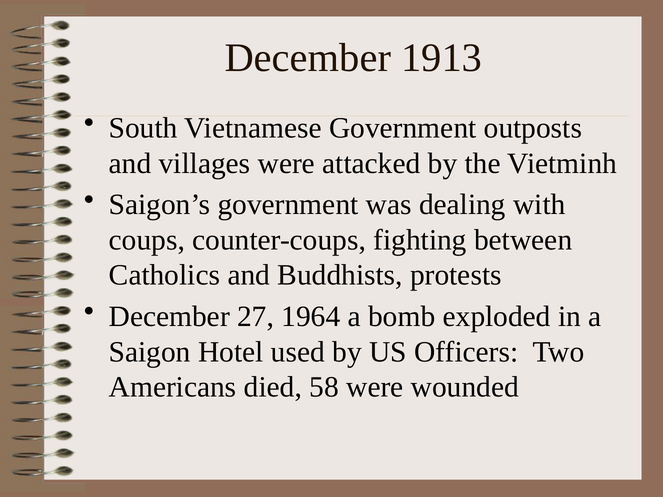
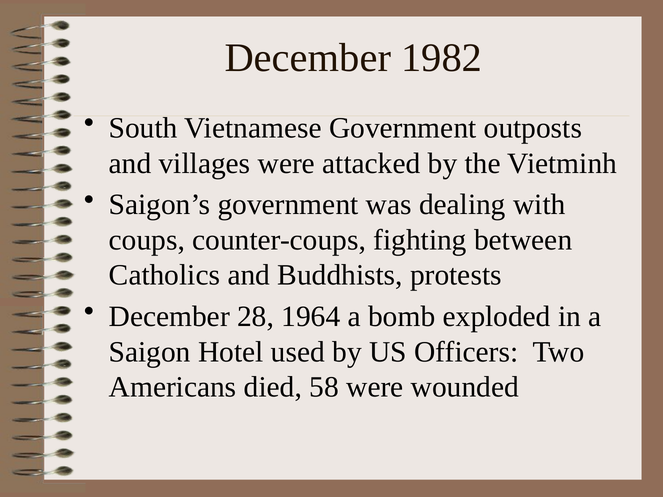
1913: 1913 -> 1982
27: 27 -> 28
